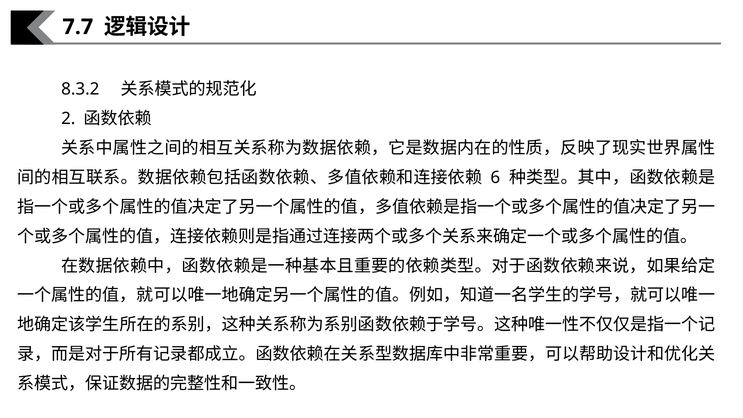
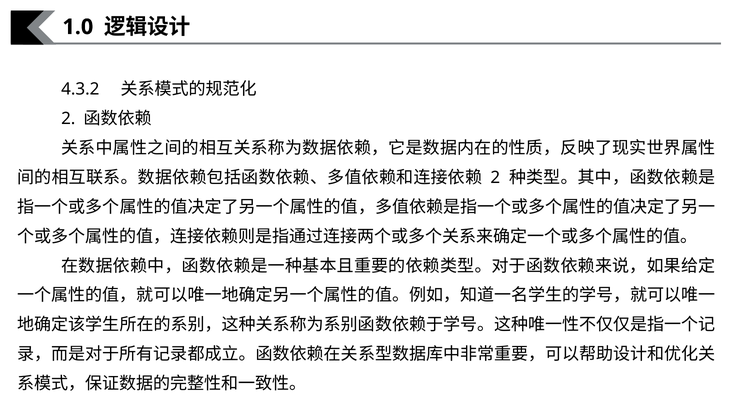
7.7: 7.7 -> 1.0
8.3.2: 8.3.2 -> 4.3.2
6 at (495, 178): 6 -> 2
